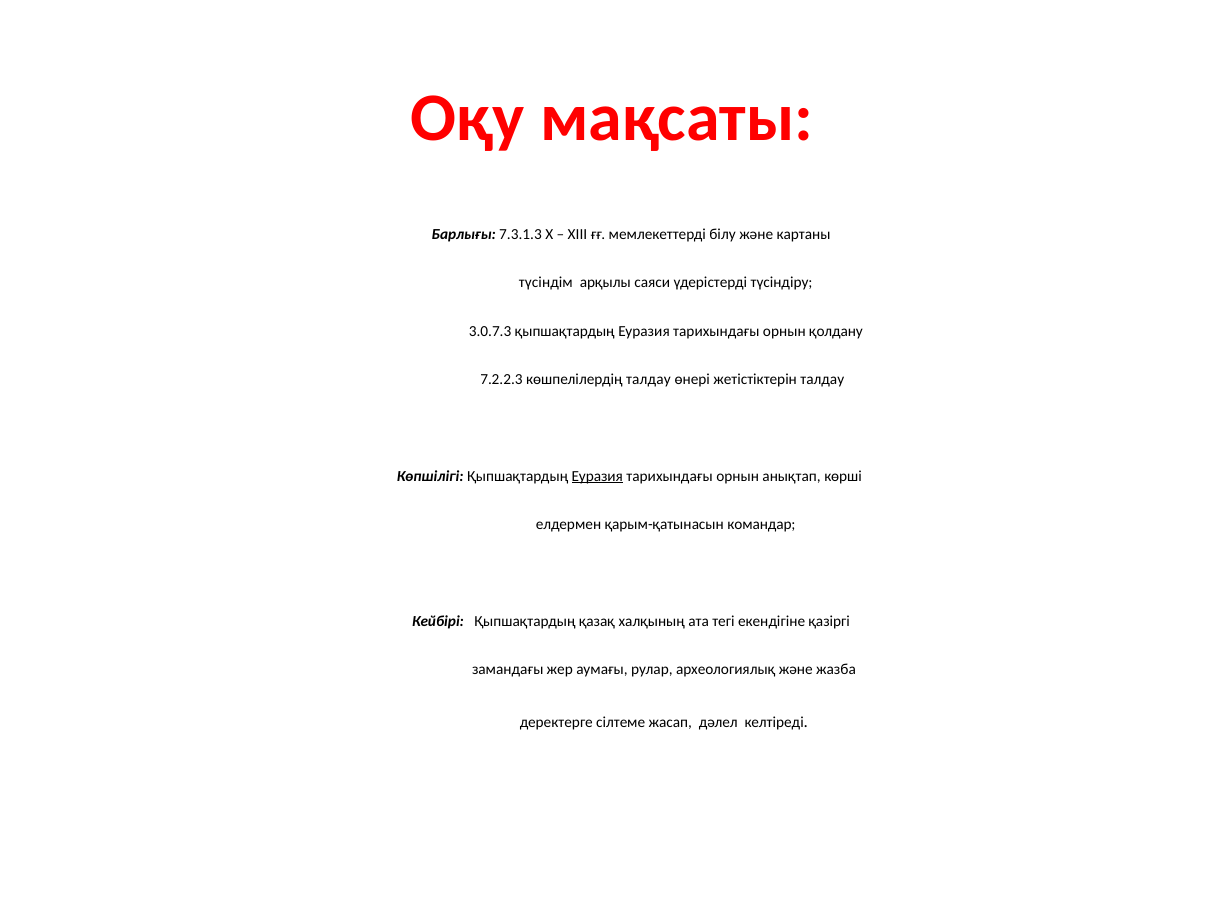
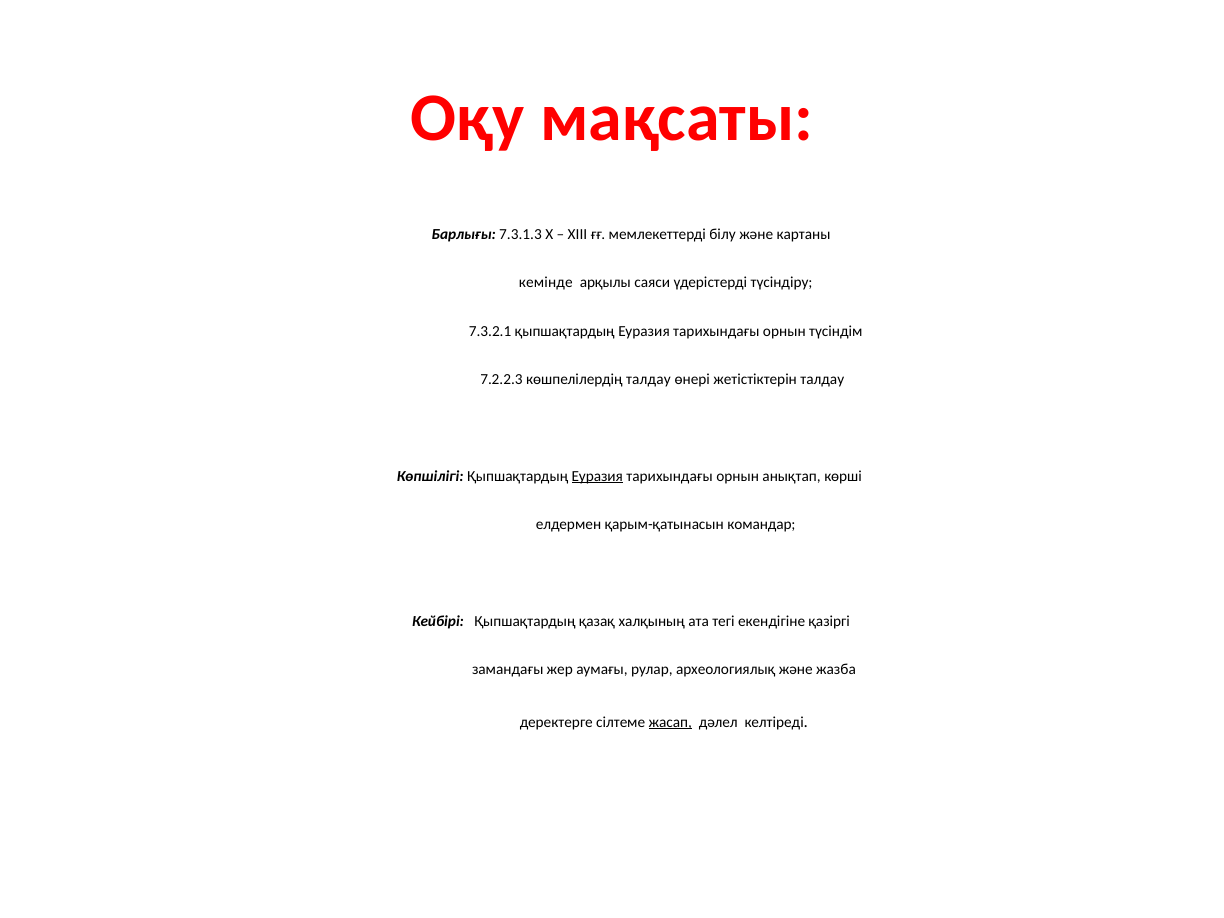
түсіндім: түсіндім -> кемінде
3.0.7.3: 3.0.7.3 -> 7.3.2.1
қолдану: қолдану -> түсіндім
жасап underline: none -> present
